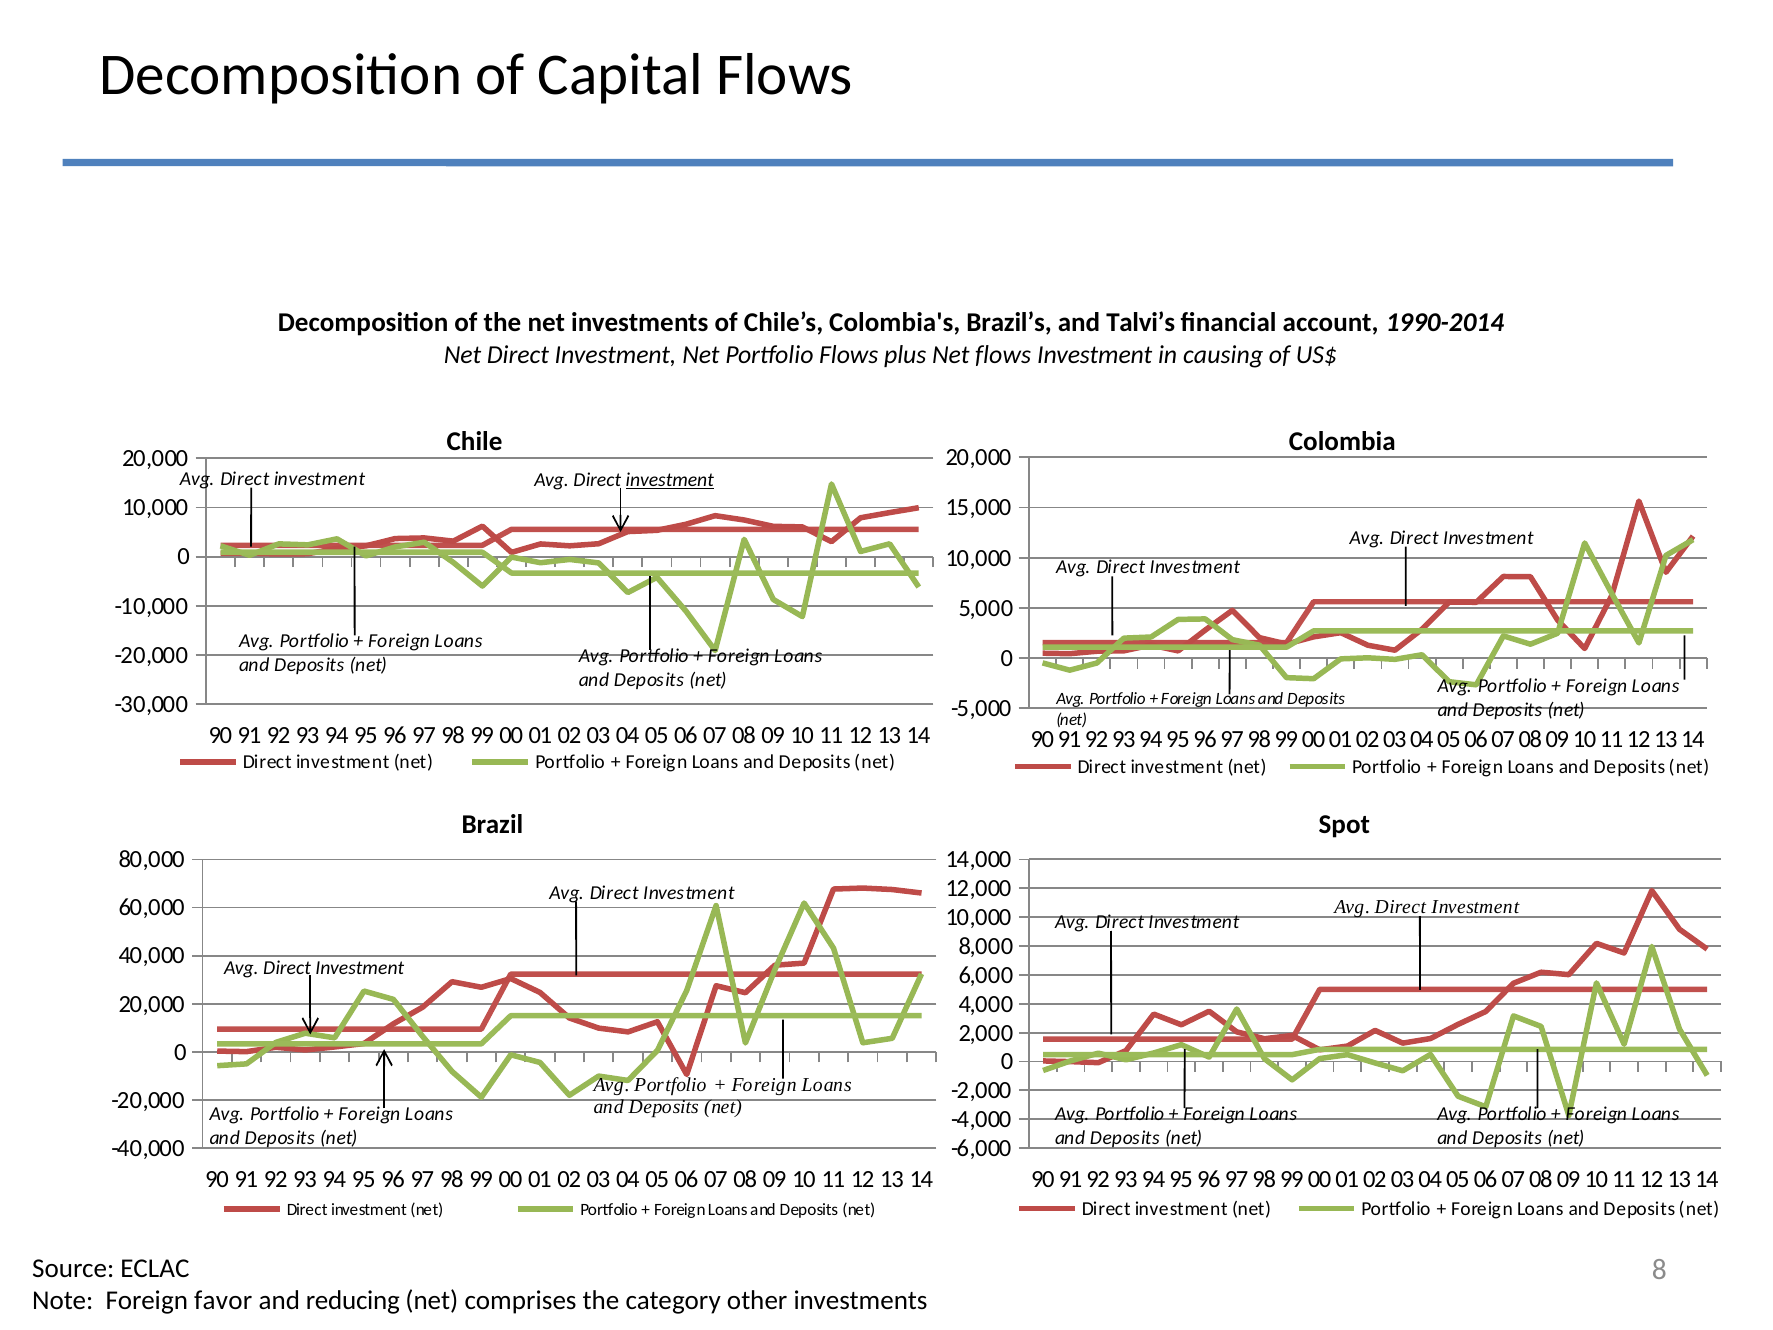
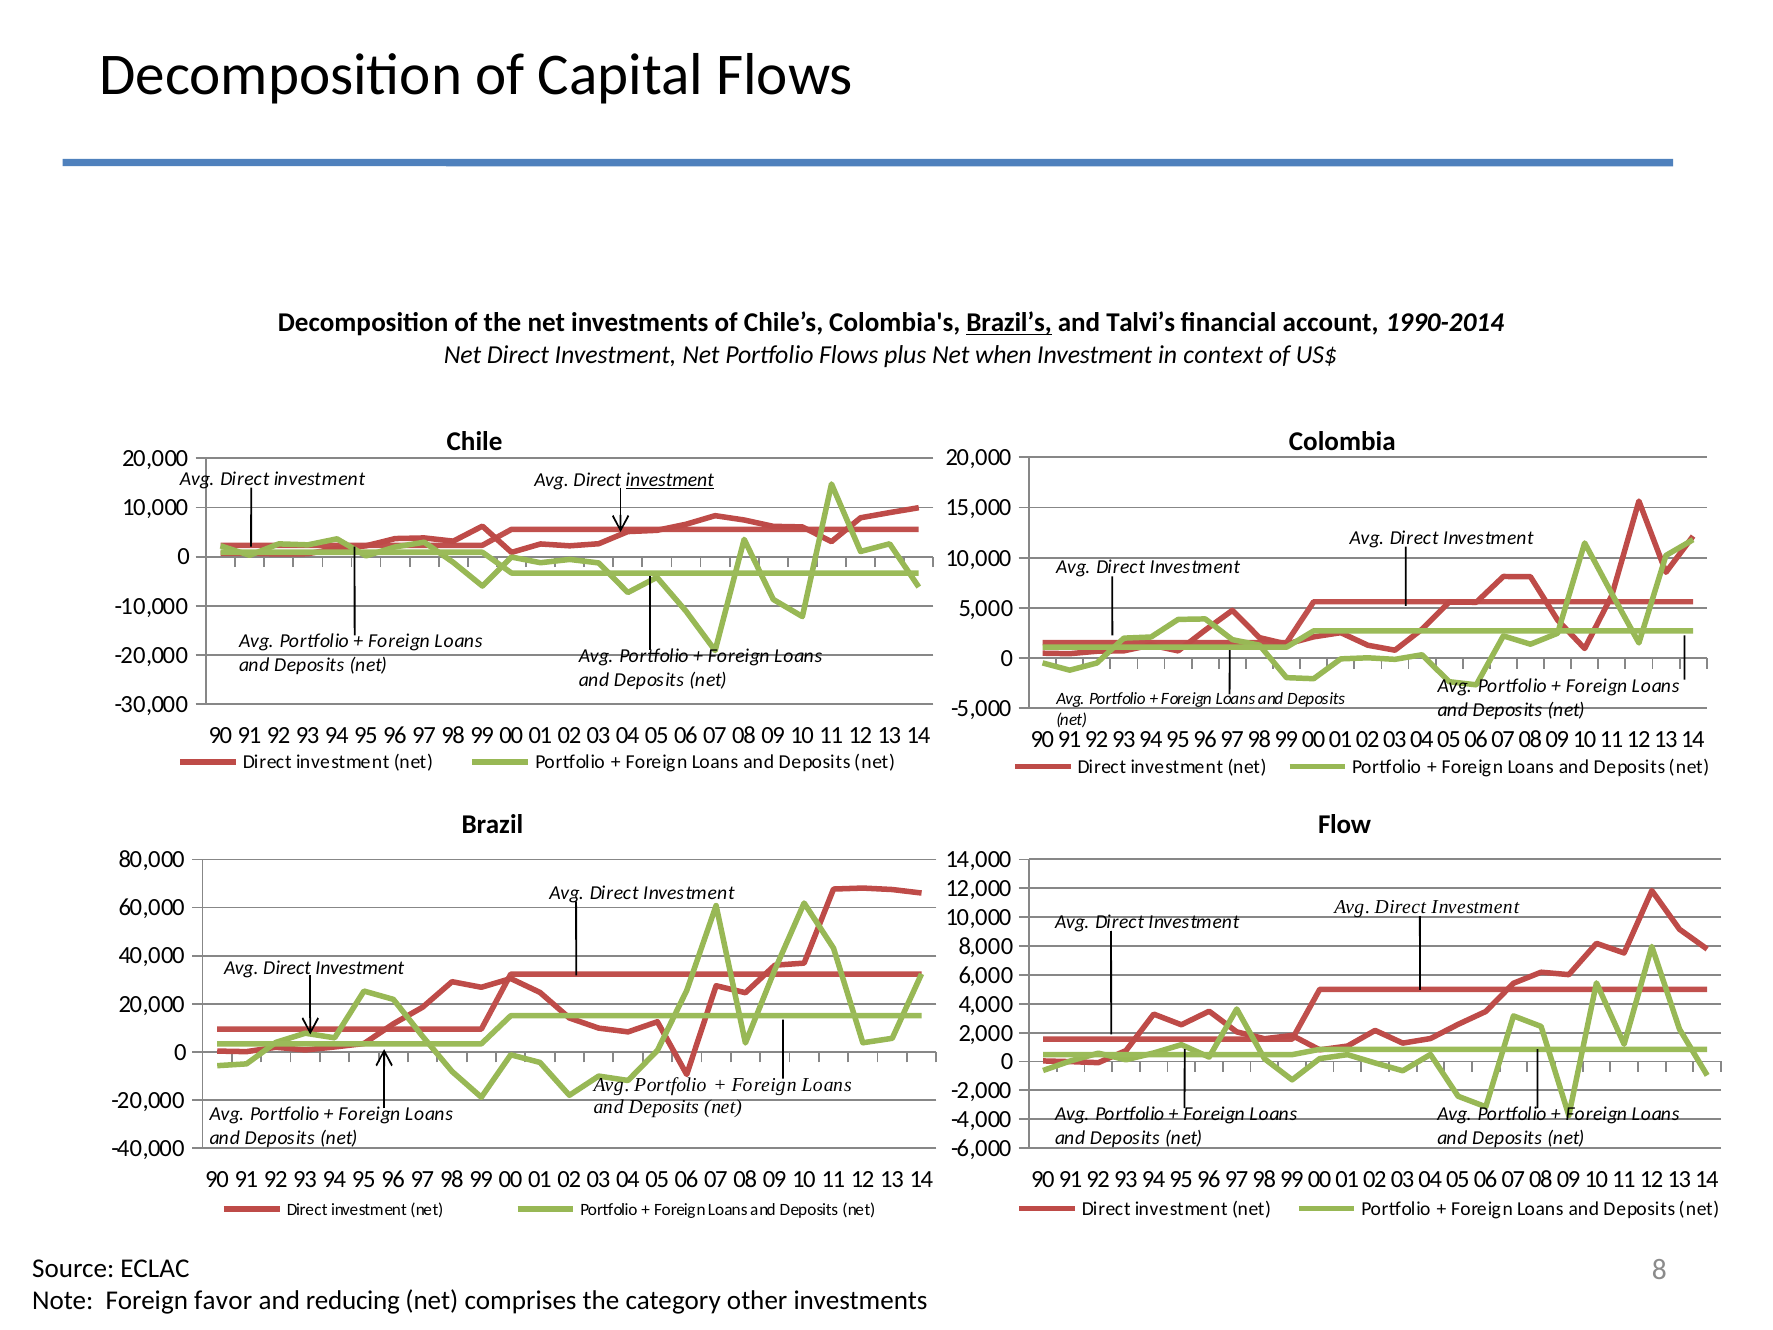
Brazil’s underline: none -> present
Net flows: flows -> when
causing: causing -> context
Spot: Spot -> Flow
